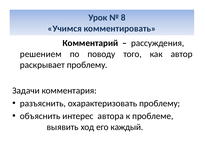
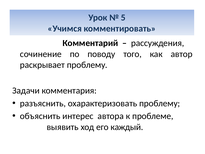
8: 8 -> 5
решением: решением -> сочинение
